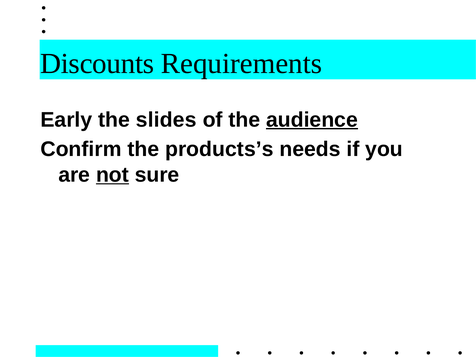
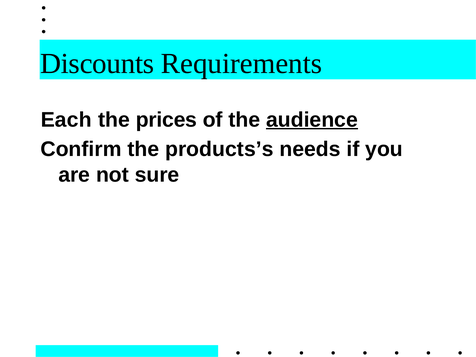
Early: Early -> Each
slides: slides -> prices
not underline: present -> none
